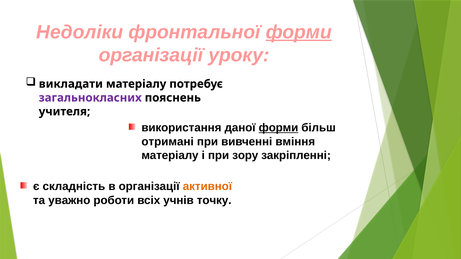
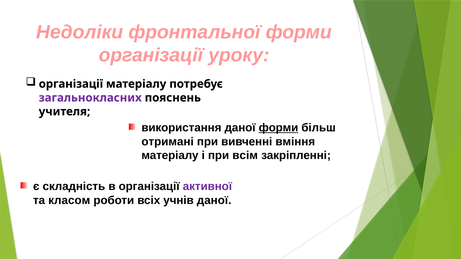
форми at (299, 32) underline: present -> none
викладати at (71, 84): викладати -> організації
зору: зору -> всім
активної colour: orange -> purple
уважно: уважно -> класом
учнів точку: точку -> даної
